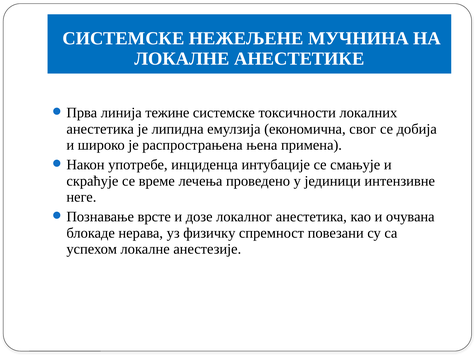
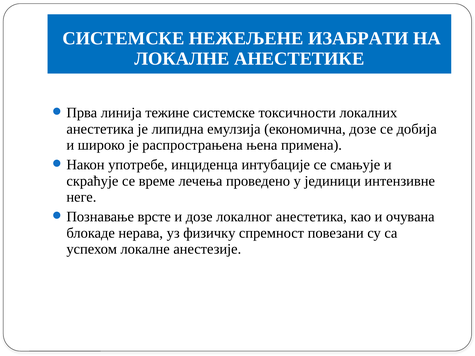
МУЧНИНА: МУЧНИНА -> ИЗАБРАТИ
економична свог: свог -> дозе
